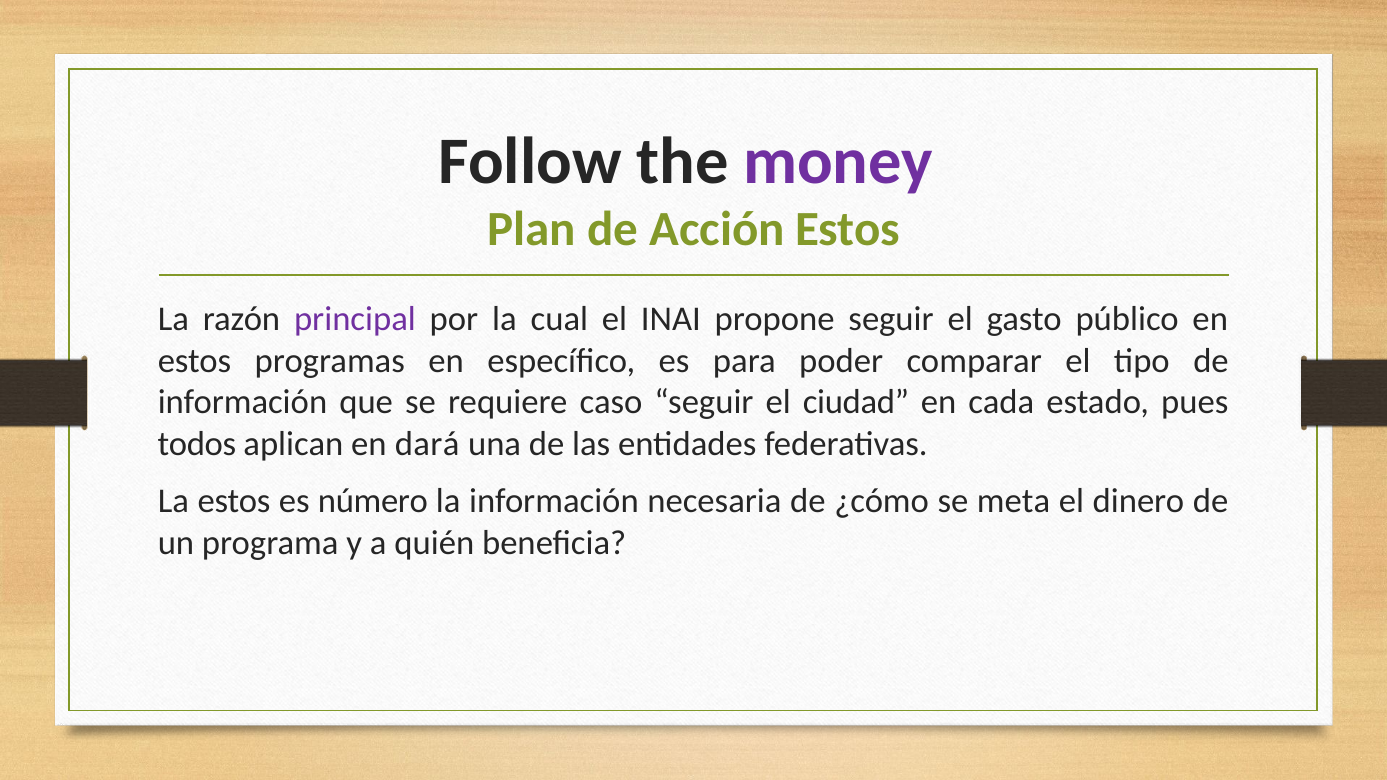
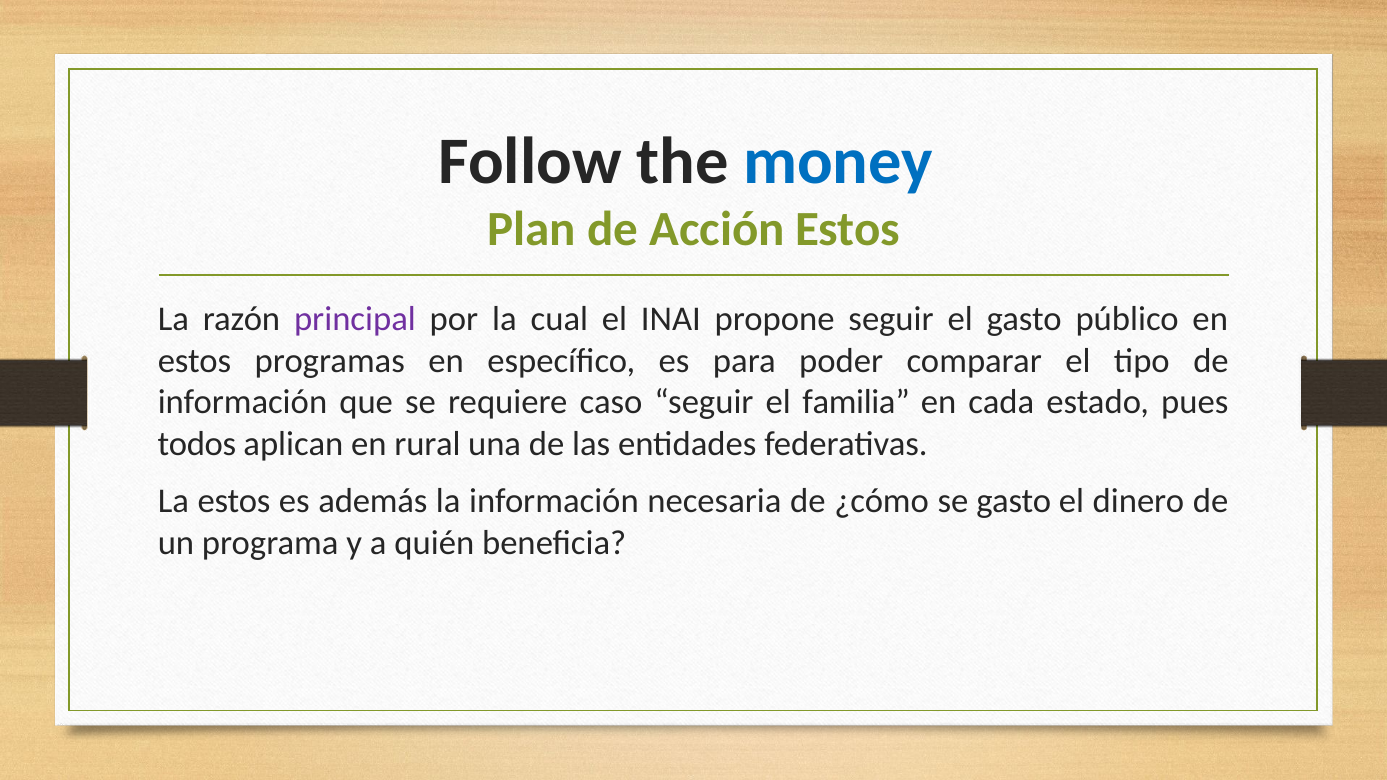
money colour: purple -> blue
ciudad: ciudad -> familia
dará: dará -> rural
número: número -> además
se meta: meta -> gasto
